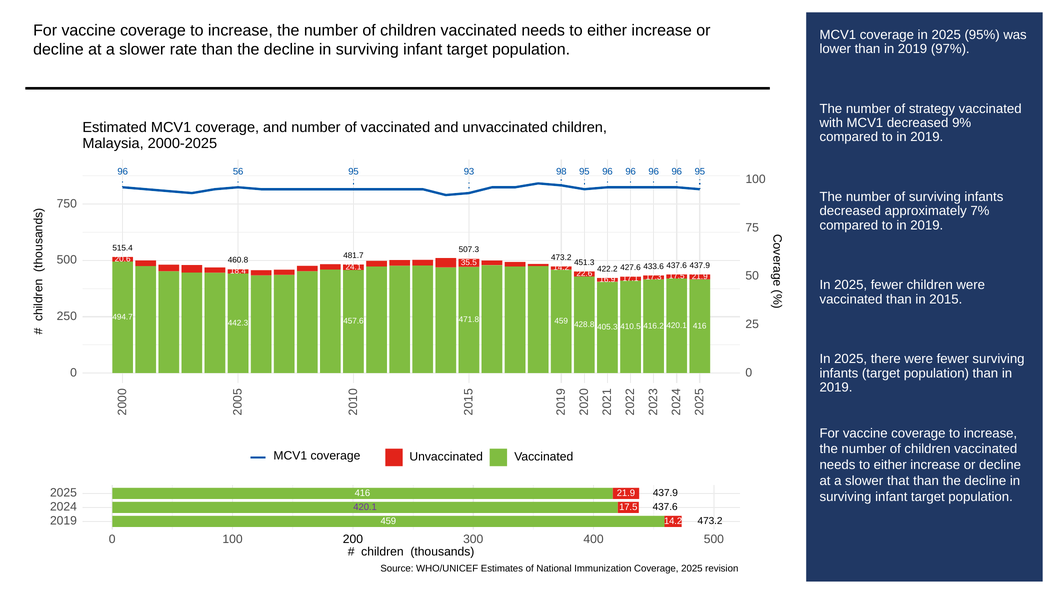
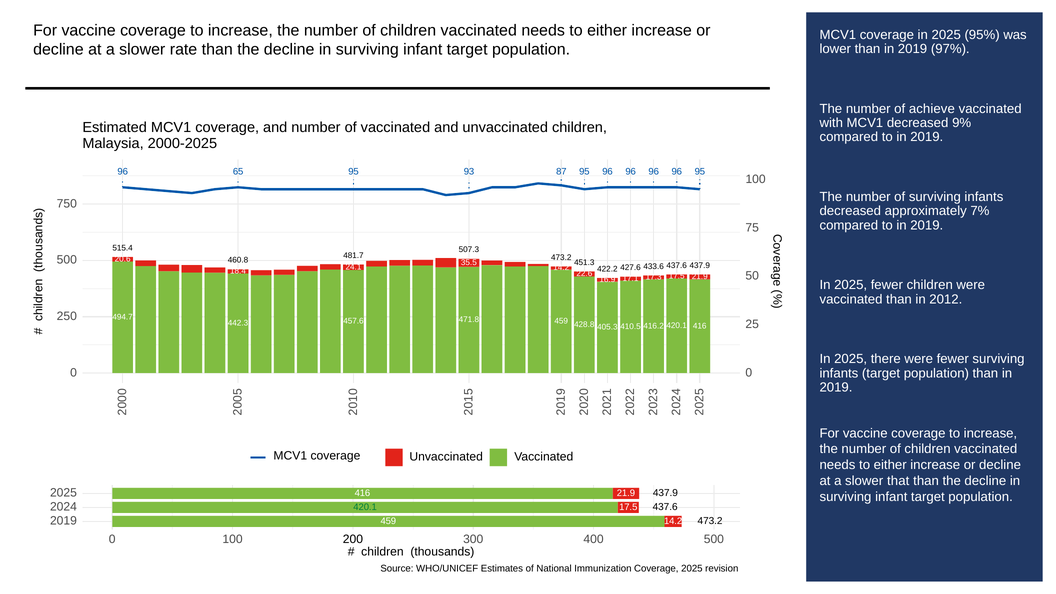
strategy: strategy -> achieve
56: 56 -> 65
98: 98 -> 87
2015: 2015 -> 2012
420.1 at (365, 507) colour: purple -> green
